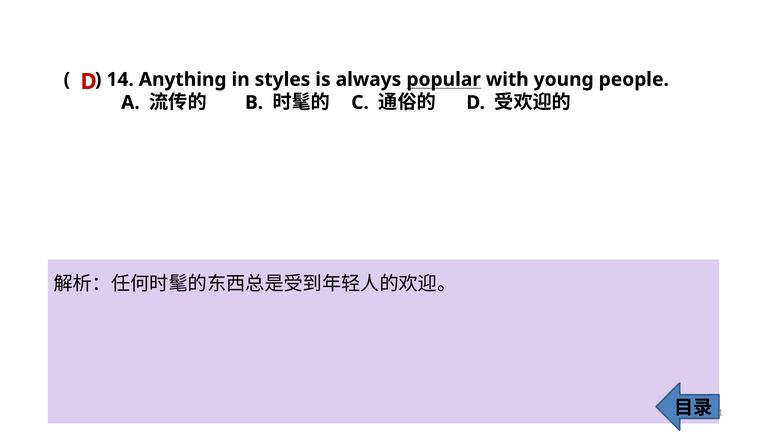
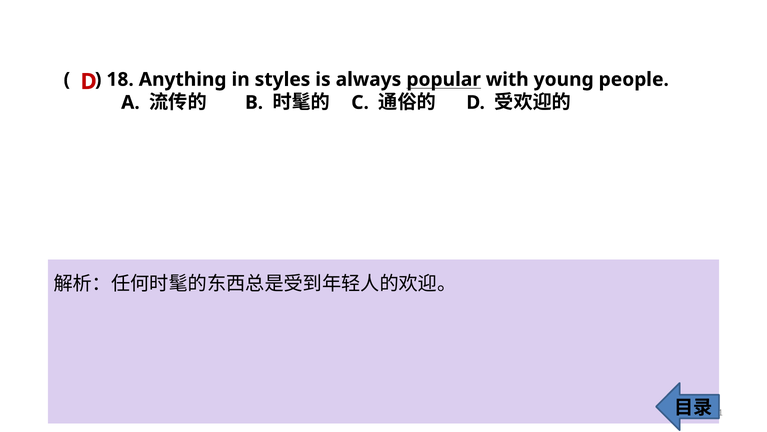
14: 14 -> 18
